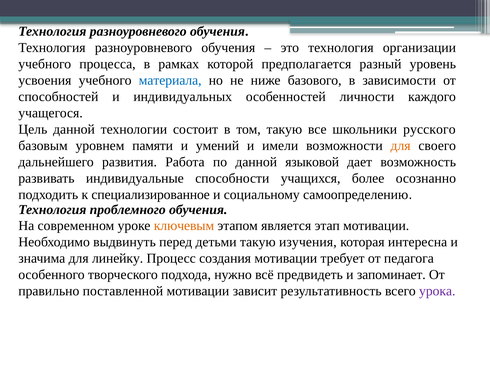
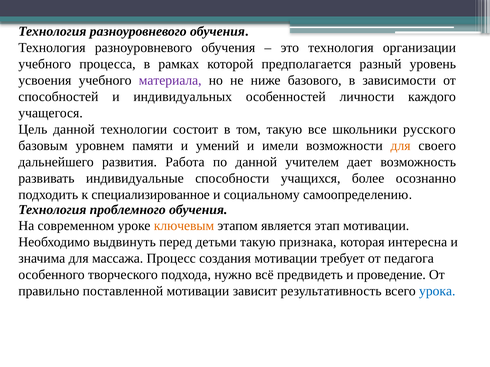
материала colour: blue -> purple
языковой: языковой -> учителем
изучения: изучения -> признака
линейку: линейку -> массажа
запоминает: запоминает -> проведение
урока colour: purple -> blue
